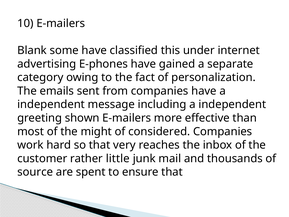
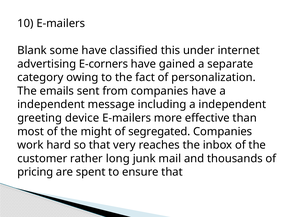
E-phones: E-phones -> E-corners
shown: shown -> device
considered: considered -> segregated
little: little -> long
source: source -> pricing
